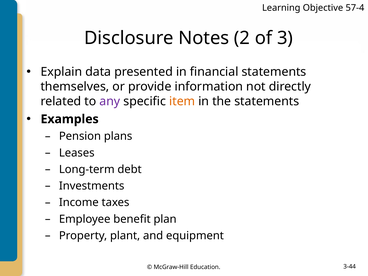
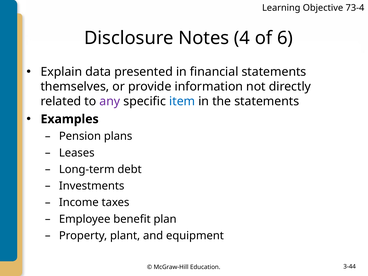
57-4: 57-4 -> 73-4
2: 2 -> 4
3: 3 -> 6
item colour: orange -> blue
